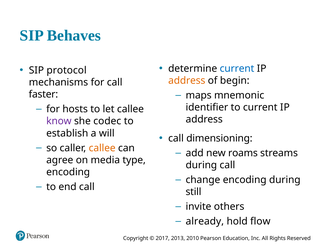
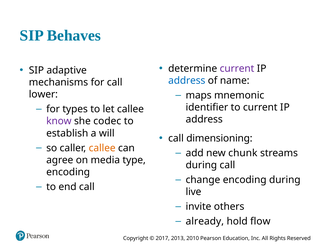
current at (237, 69) colour: blue -> purple
protocol: protocol -> adaptive
address at (187, 81) colour: orange -> blue
begin: begin -> name
faster: faster -> lower
hosts: hosts -> types
roams: roams -> chunk
still: still -> live
